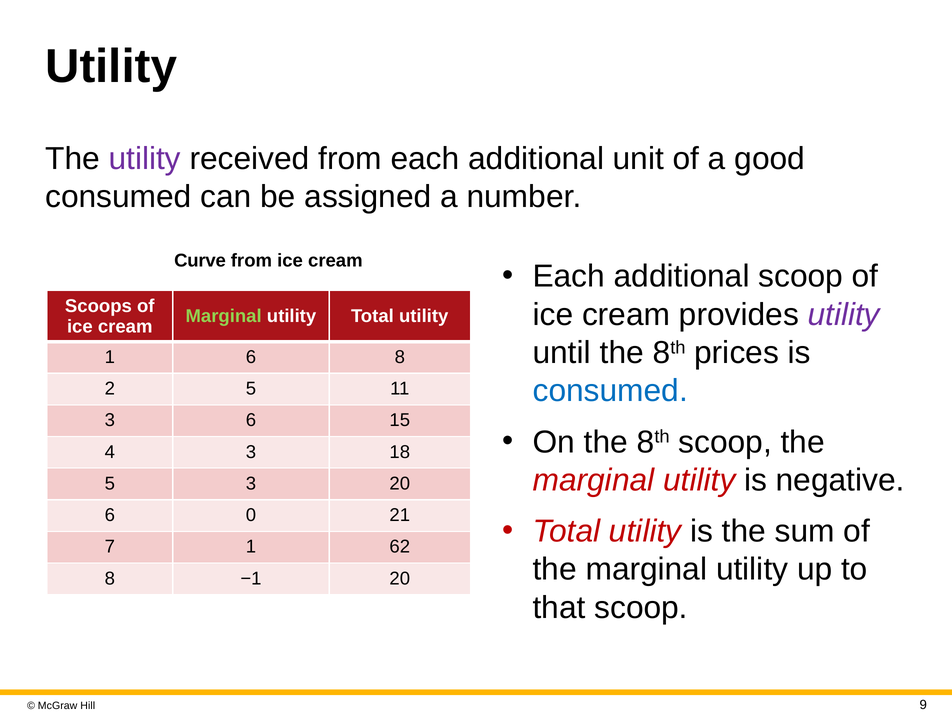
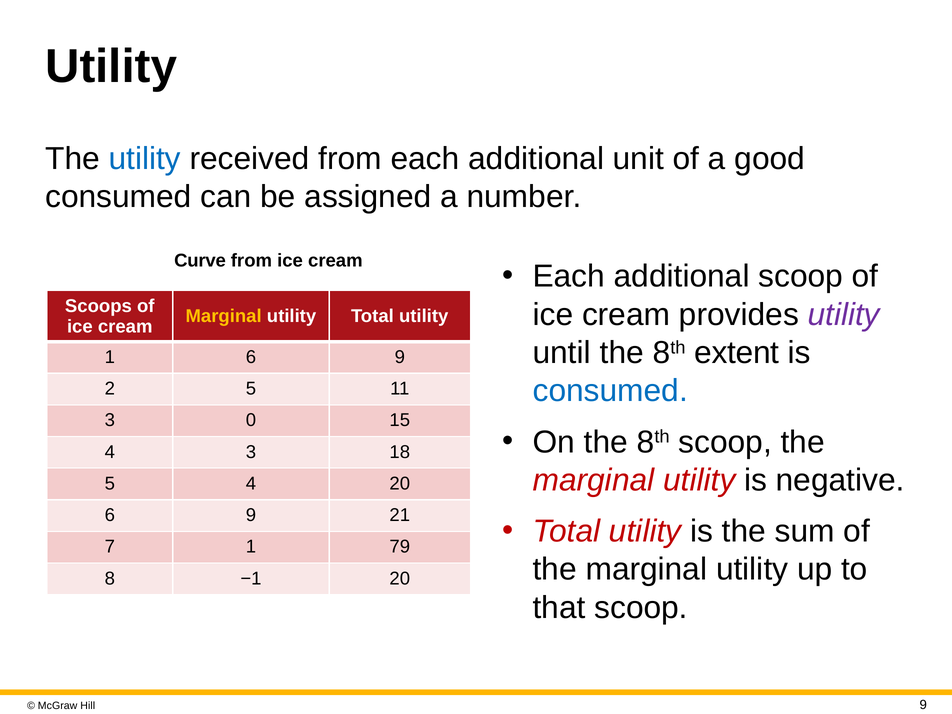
utility at (145, 159) colour: purple -> blue
Marginal at (224, 316) colour: light green -> yellow
prices: prices -> extent
1 6 8: 8 -> 9
3 6: 6 -> 0
5 3: 3 -> 4
0 at (251, 515): 0 -> 9
62: 62 -> 79
